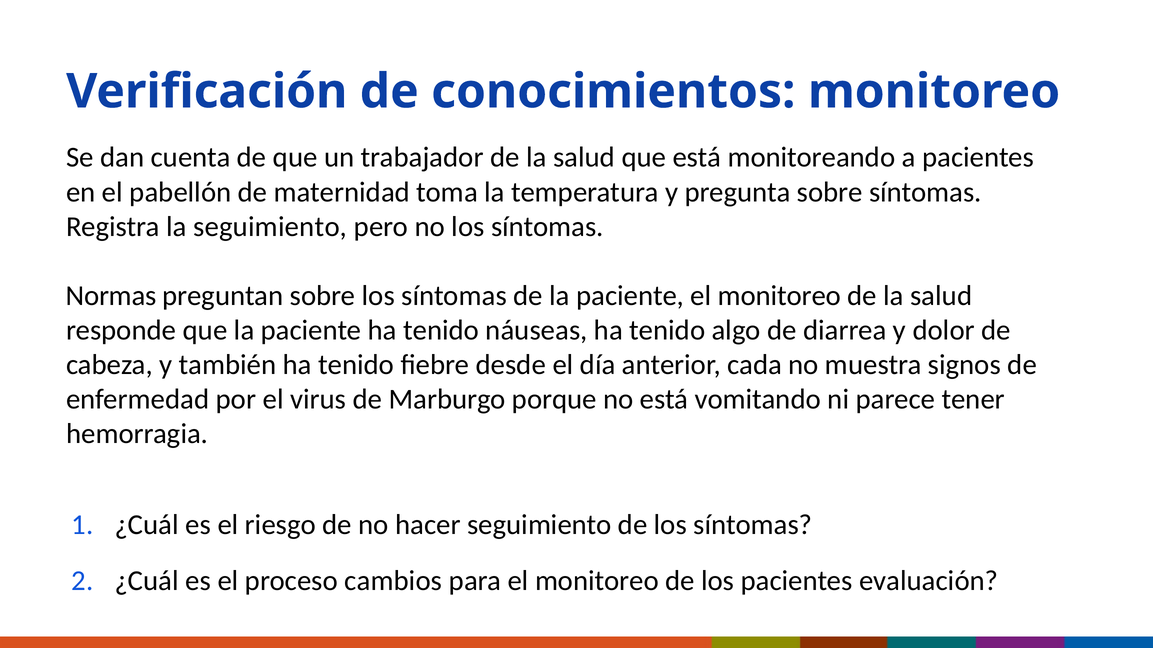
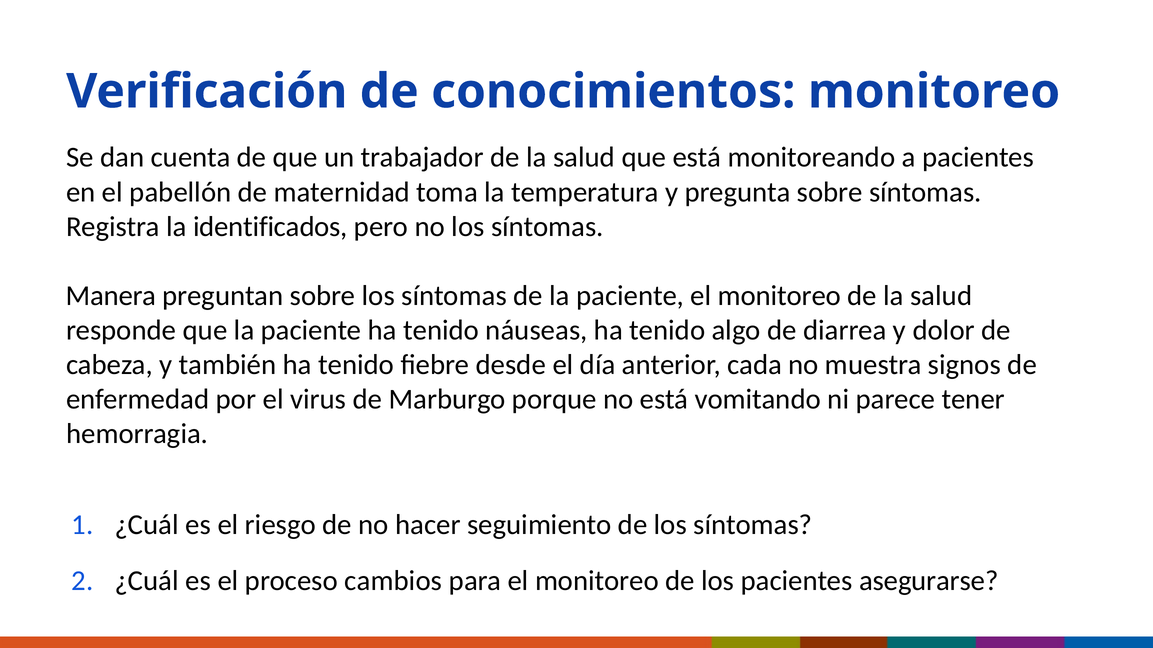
la seguimiento: seguimiento -> identificados
Normas: Normas -> Manera
evaluación: evaluación -> asegurarse
